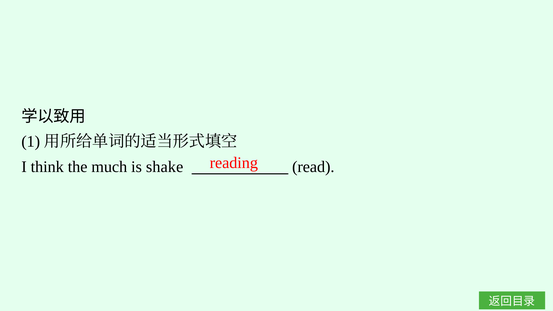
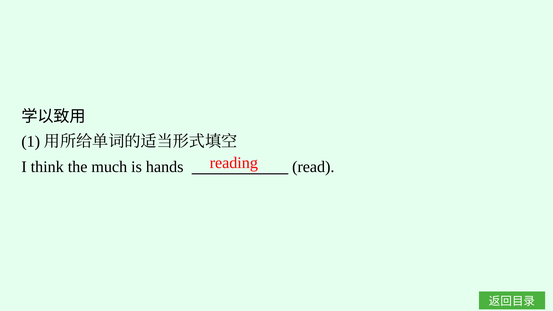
shake: shake -> hands
